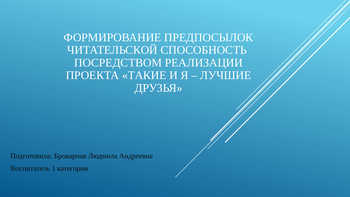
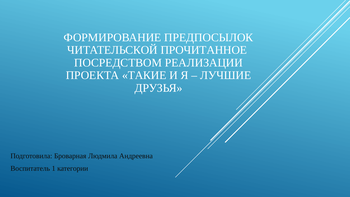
СПОСОБНОСТЬ: СПОСОБНОСТЬ -> ПРОЧИТАННОЕ
